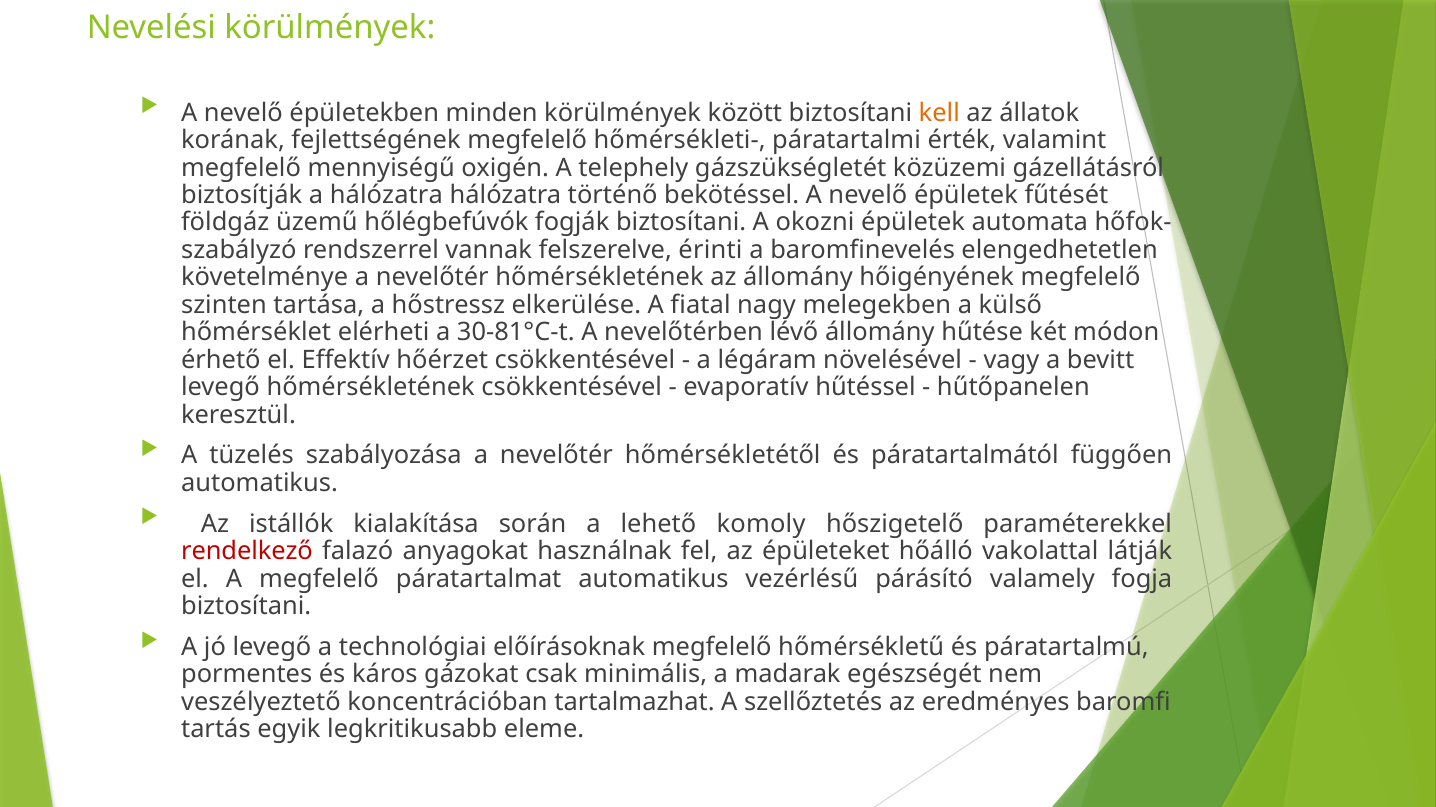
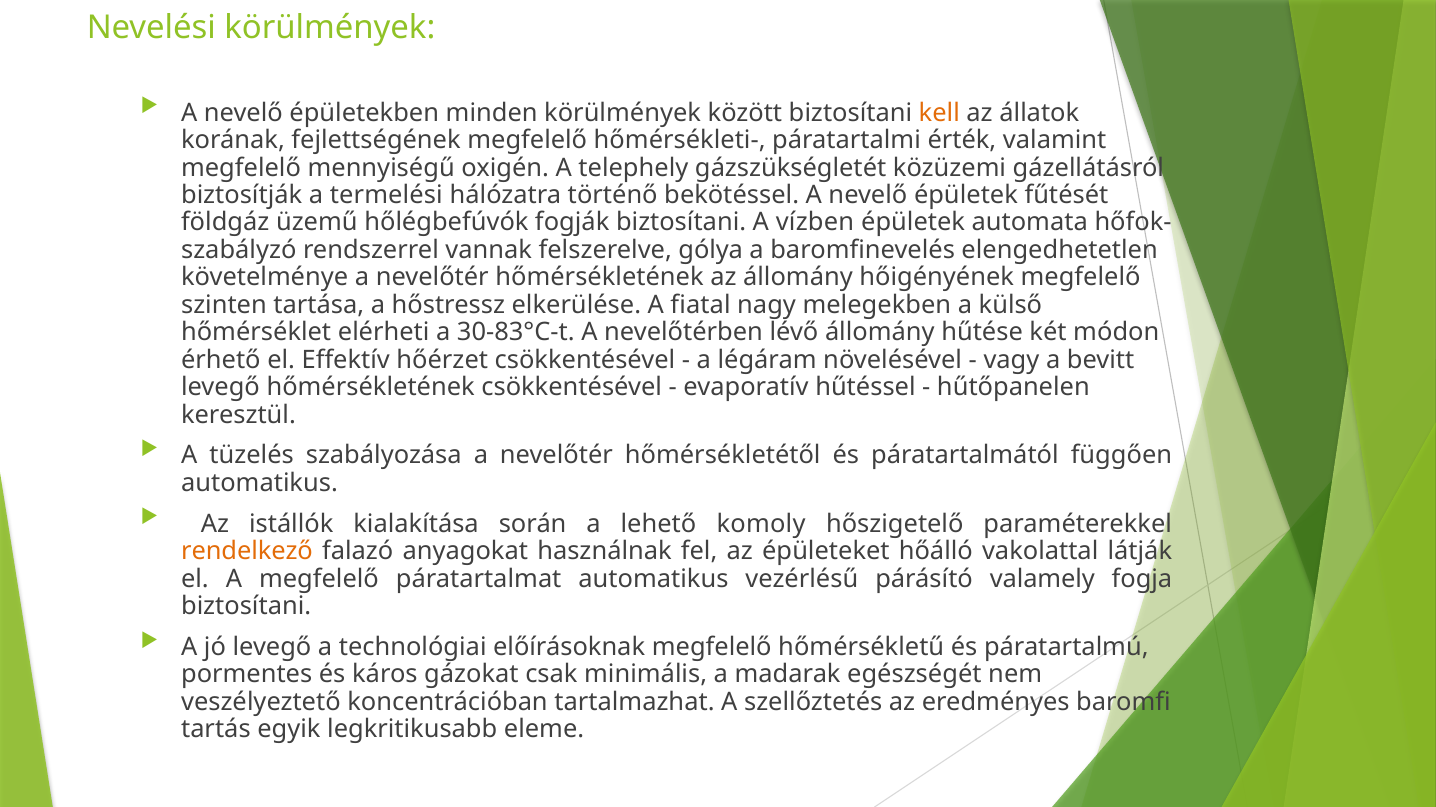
a hálózatra: hálózatra -> termelési
okozni: okozni -> vízben
érinti: érinti -> gólya
30-81°C-t: 30-81°C-t -> 30-83°C-t
rendelkező colour: red -> orange
